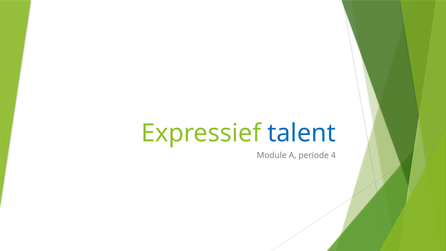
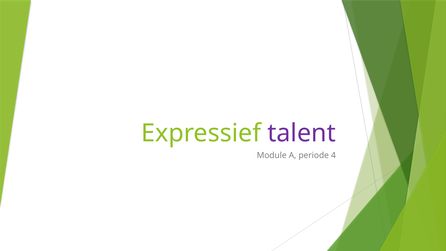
talent colour: blue -> purple
